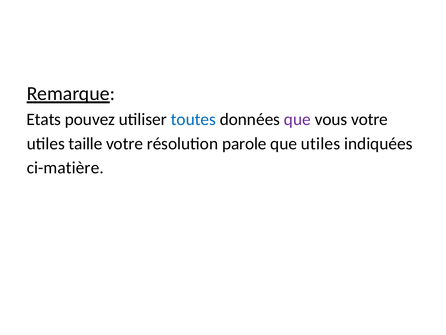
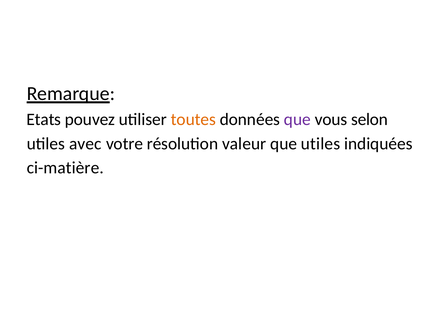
toutes colour: blue -> orange
vous votre: votre -> selon
taille: taille -> avec
parole: parole -> valeur
